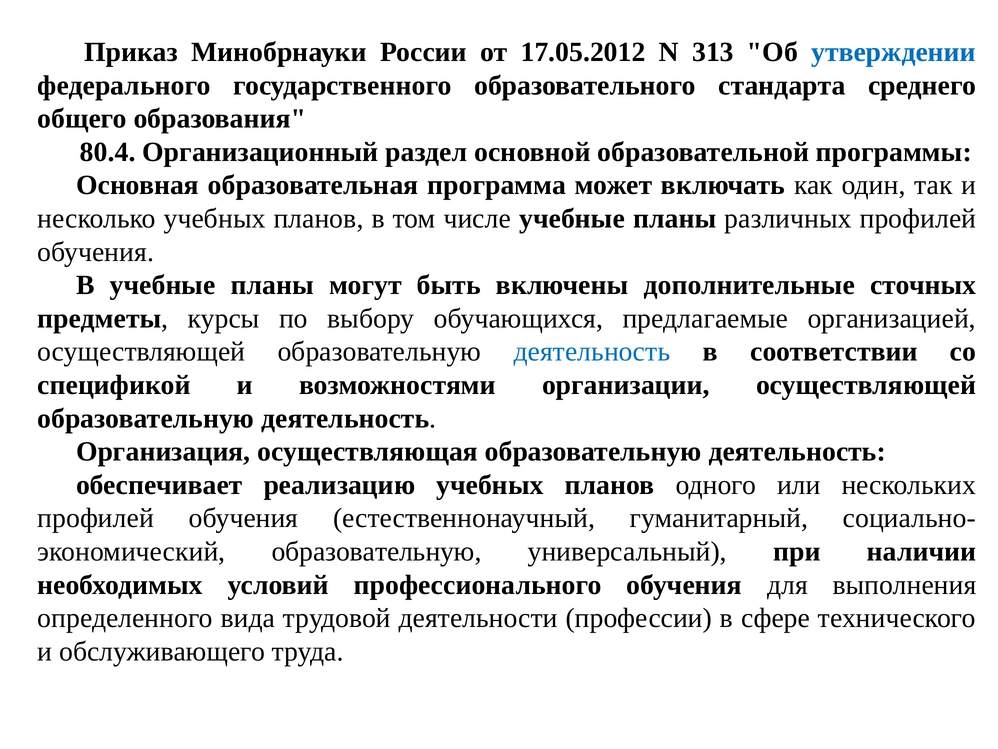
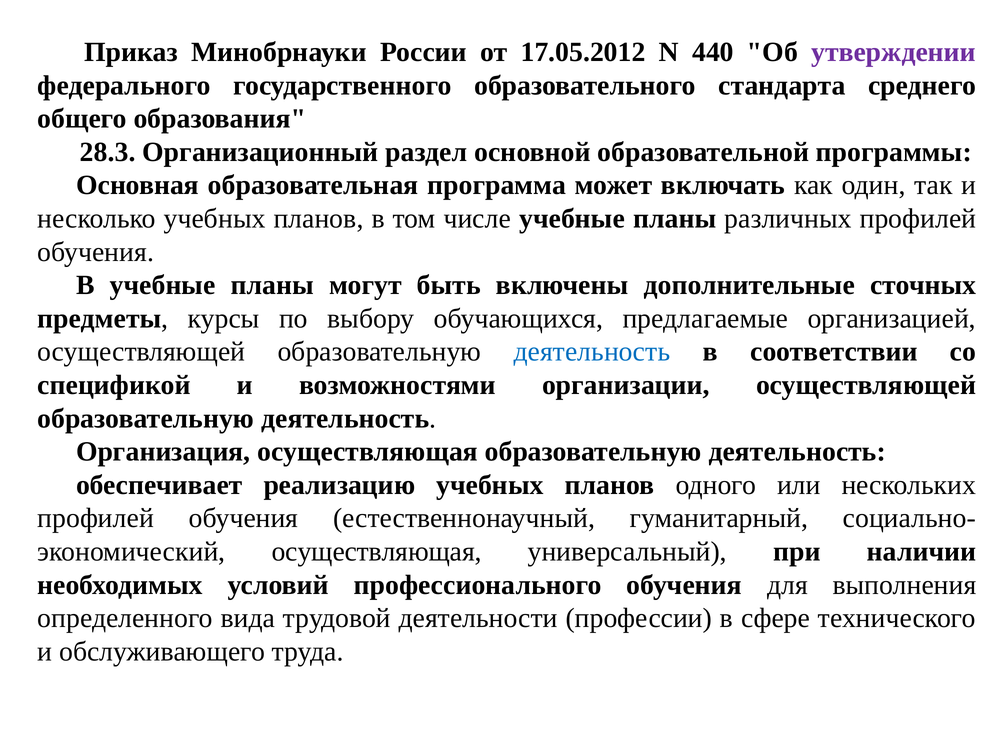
313: 313 -> 440
утверждении colour: blue -> purple
80.4: 80.4 -> 28.3
образовательную at (377, 551): образовательную -> осуществляющая
